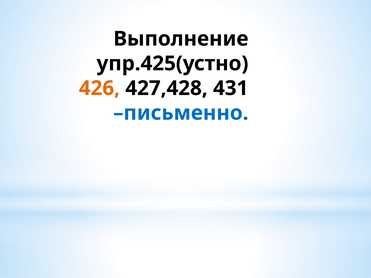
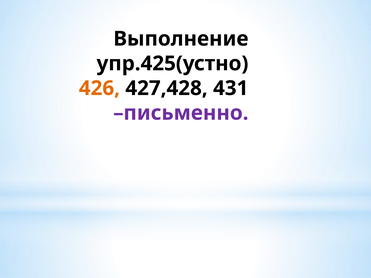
письменно colour: blue -> purple
